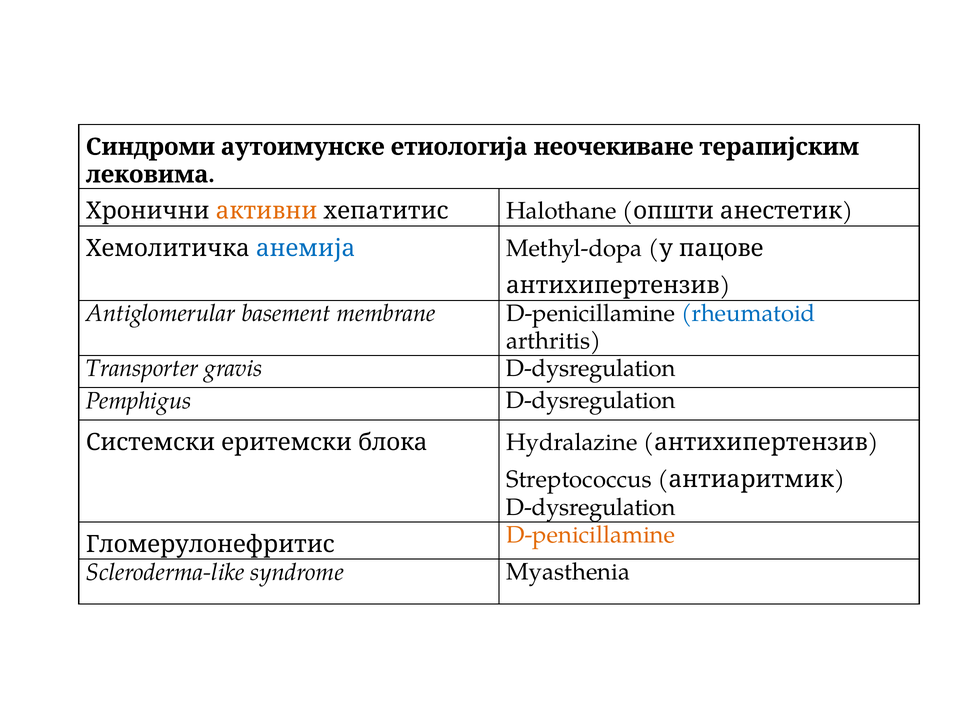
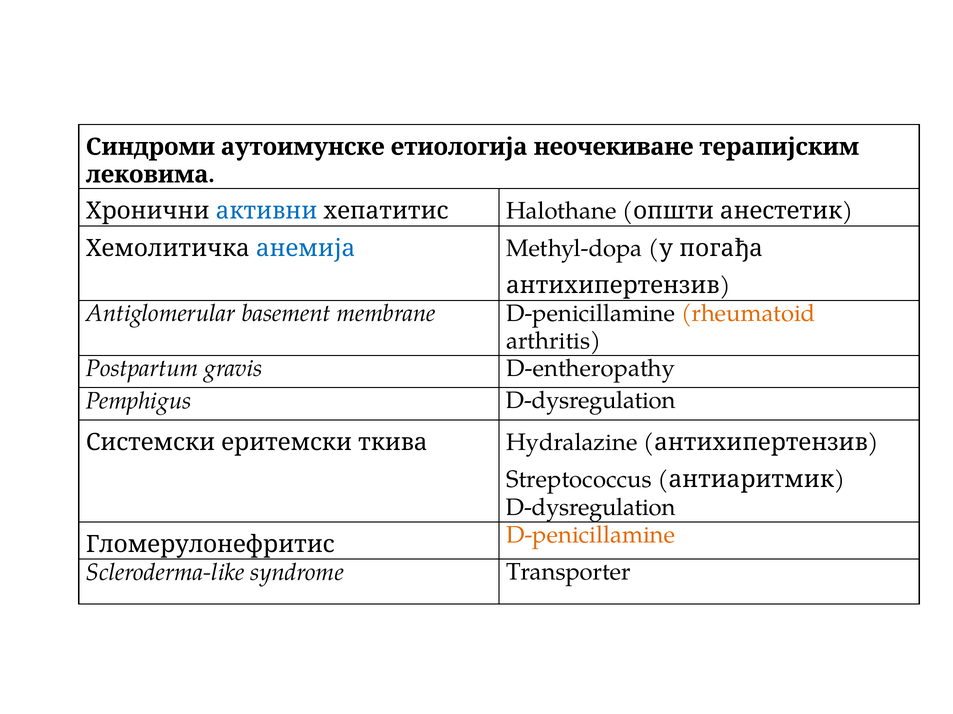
активни colour: orange -> blue
пацове: пацове -> погађа
rheumatoid colour: blue -> orange
Transporter: Transporter -> Postpartum
gravis D-dysregulation: D-dysregulation -> D-entheropathy
блока: блока -> ткива
Myasthenia: Myasthenia -> Transporter
